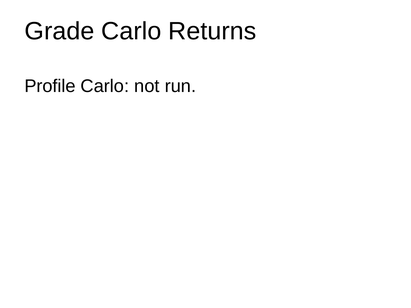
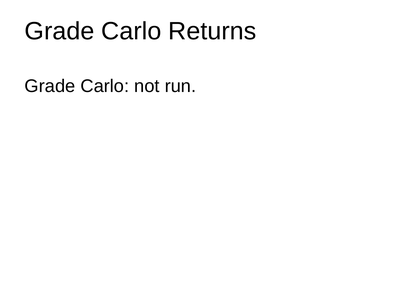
Profile at (50, 86): Profile -> Grade
